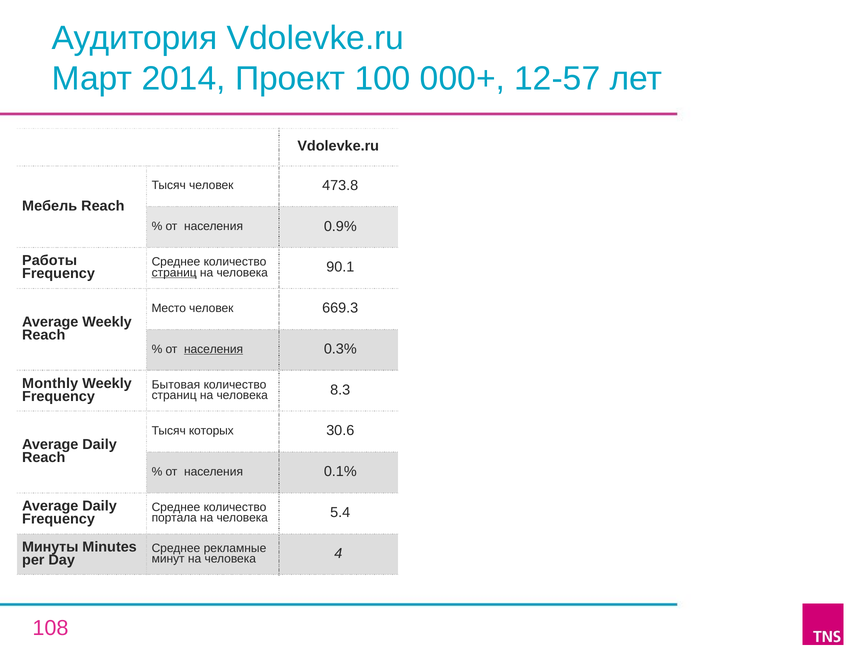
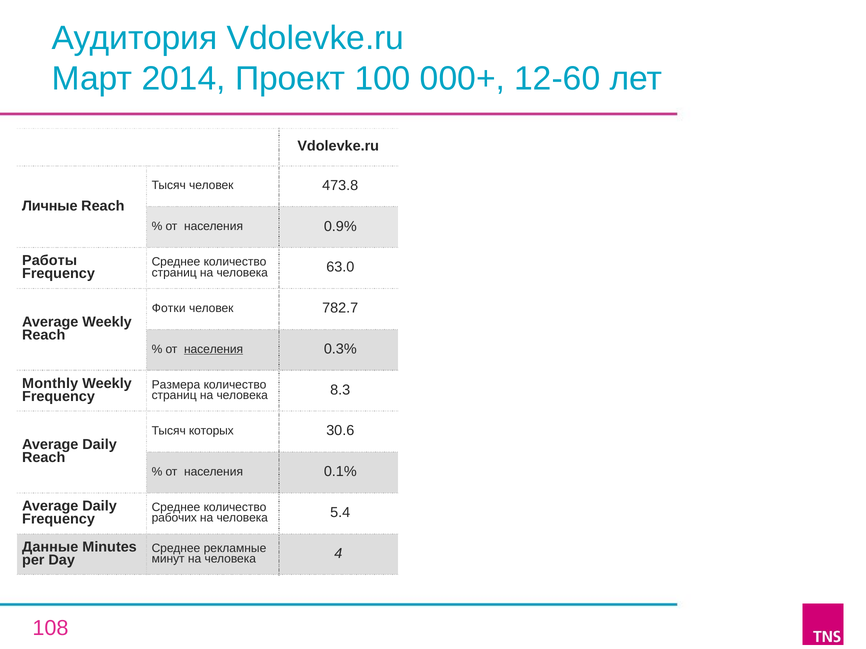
12-57: 12-57 -> 12-60
Мебель: Мебель -> Личные
страниц at (174, 273) underline: present -> none
90.1: 90.1 -> 63.0
Место: Место -> Фотки
669.3: 669.3 -> 782.7
Бытовая: Бытовая -> Размера
портала: портала -> рабочих
Минуты: Минуты -> Данные
